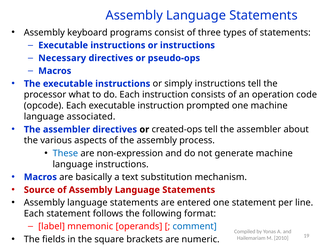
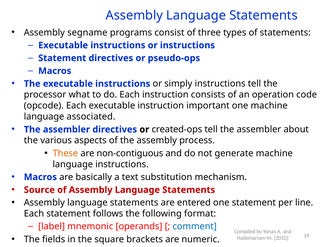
keyboard: keyboard -> segname
Necessary at (62, 58): Necessary -> Statement
prompted: prompted -> important
These colour: blue -> orange
non-expression: non-expression -> non-contiguous
